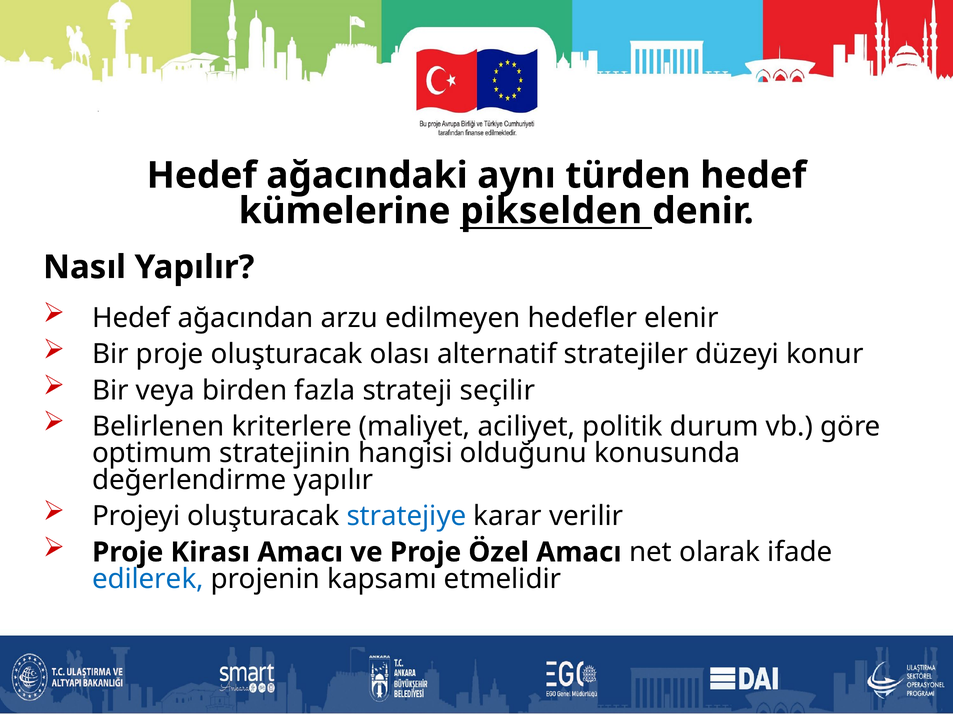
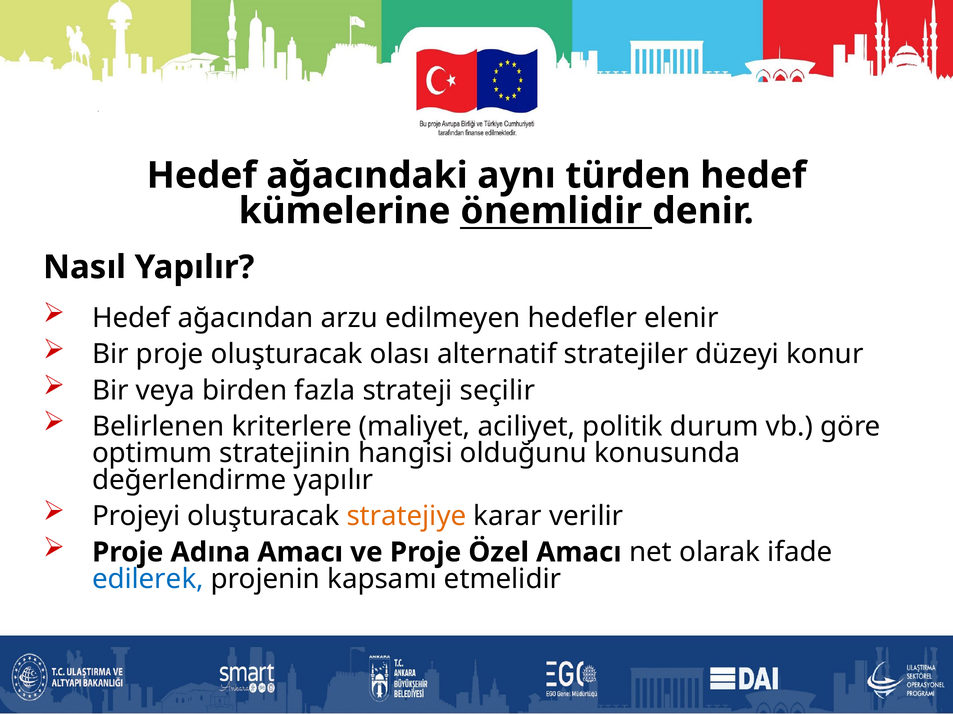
pikselden: pikselden -> önemlidir
stratejiye colour: blue -> orange
Kirası: Kirası -> Adına
